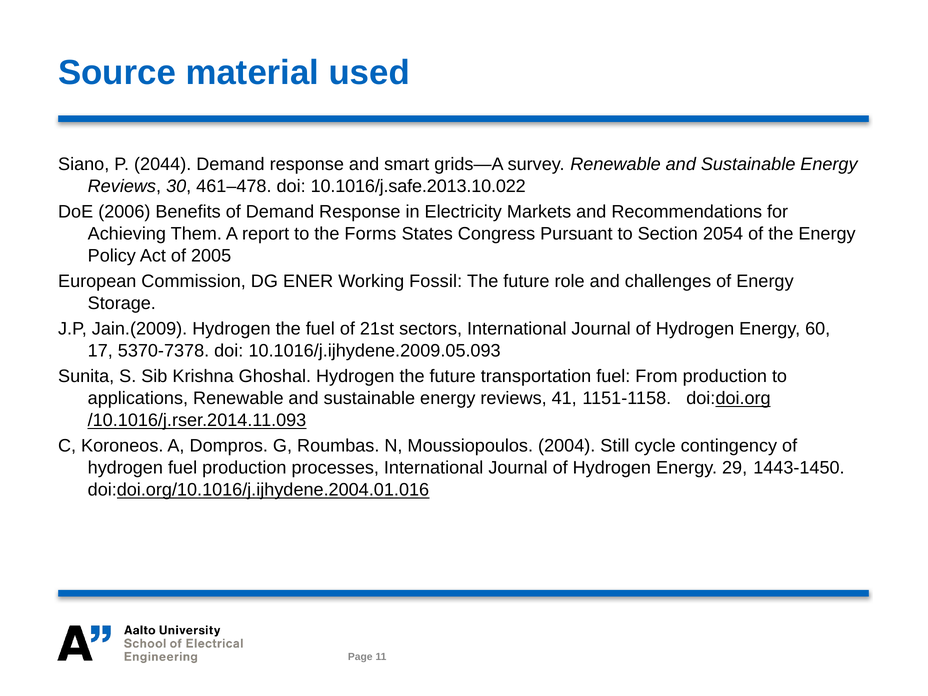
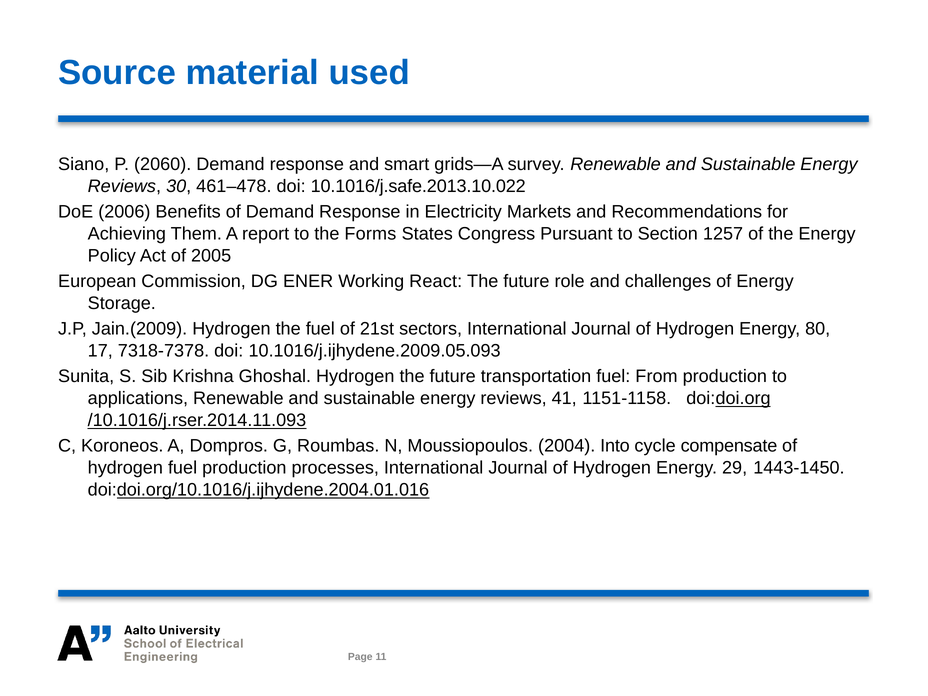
2044: 2044 -> 2060
2054: 2054 -> 1257
Fossil: Fossil -> React
60: 60 -> 80
5370-7378: 5370-7378 -> 7318-7378
Still: Still -> Into
contingency: contingency -> compensate
